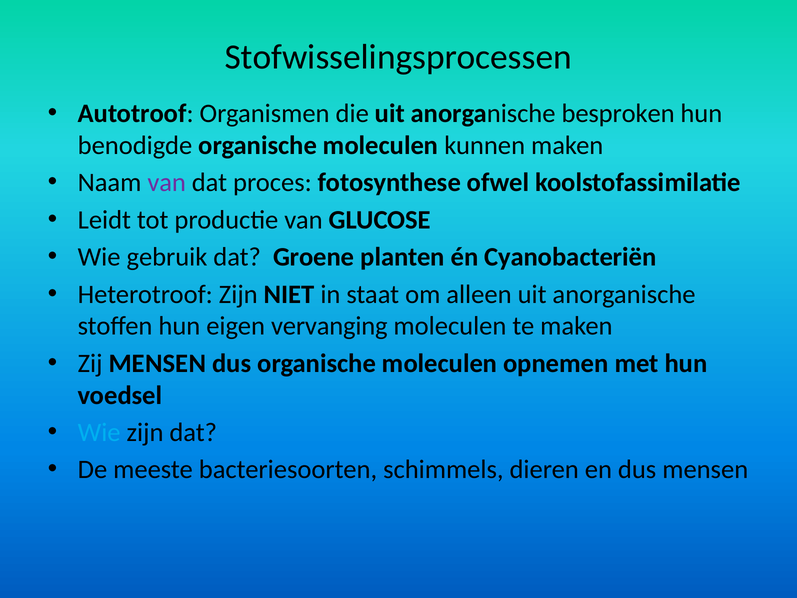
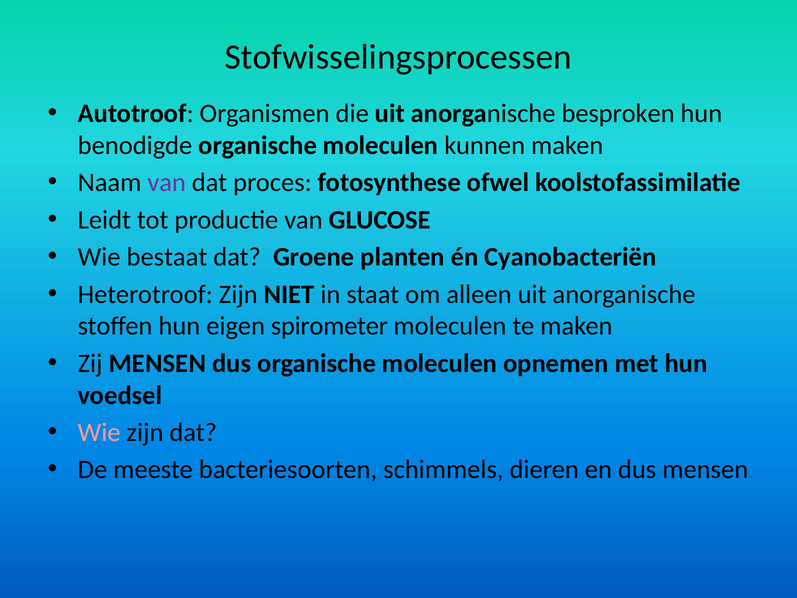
gebruik: gebruik -> bestaat
vervanging: vervanging -> spirometer
Wie at (99, 432) colour: light blue -> pink
